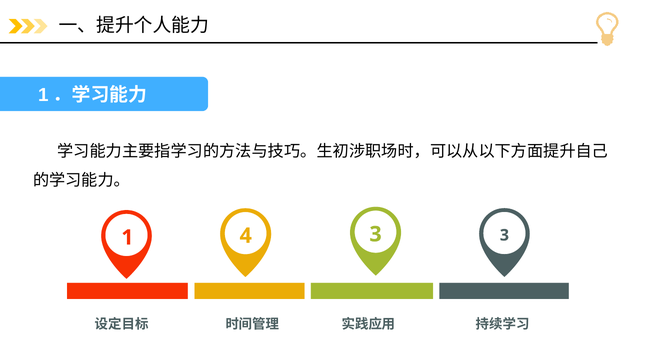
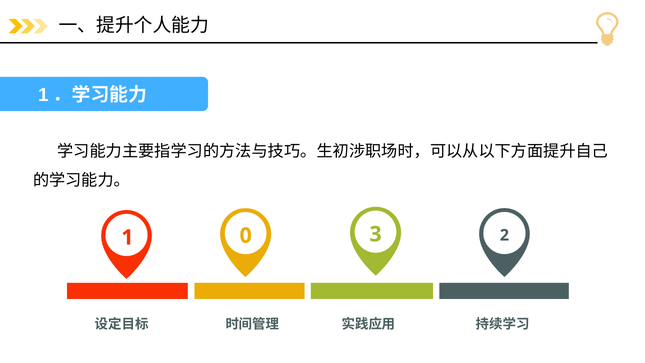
4: 4 -> 0
3 3: 3 -> 2
